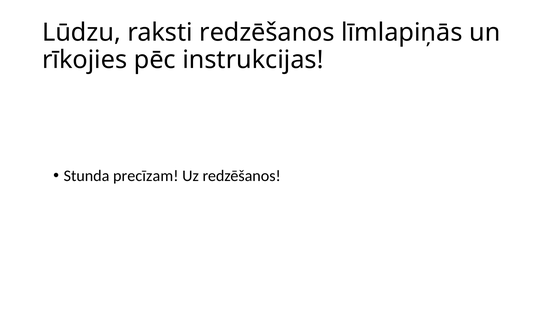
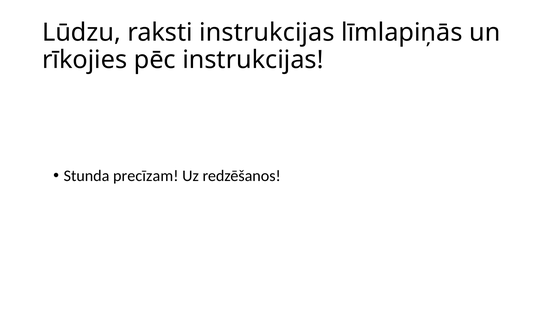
raksti redzēšanos: redzēšanos -> instrukcijas
